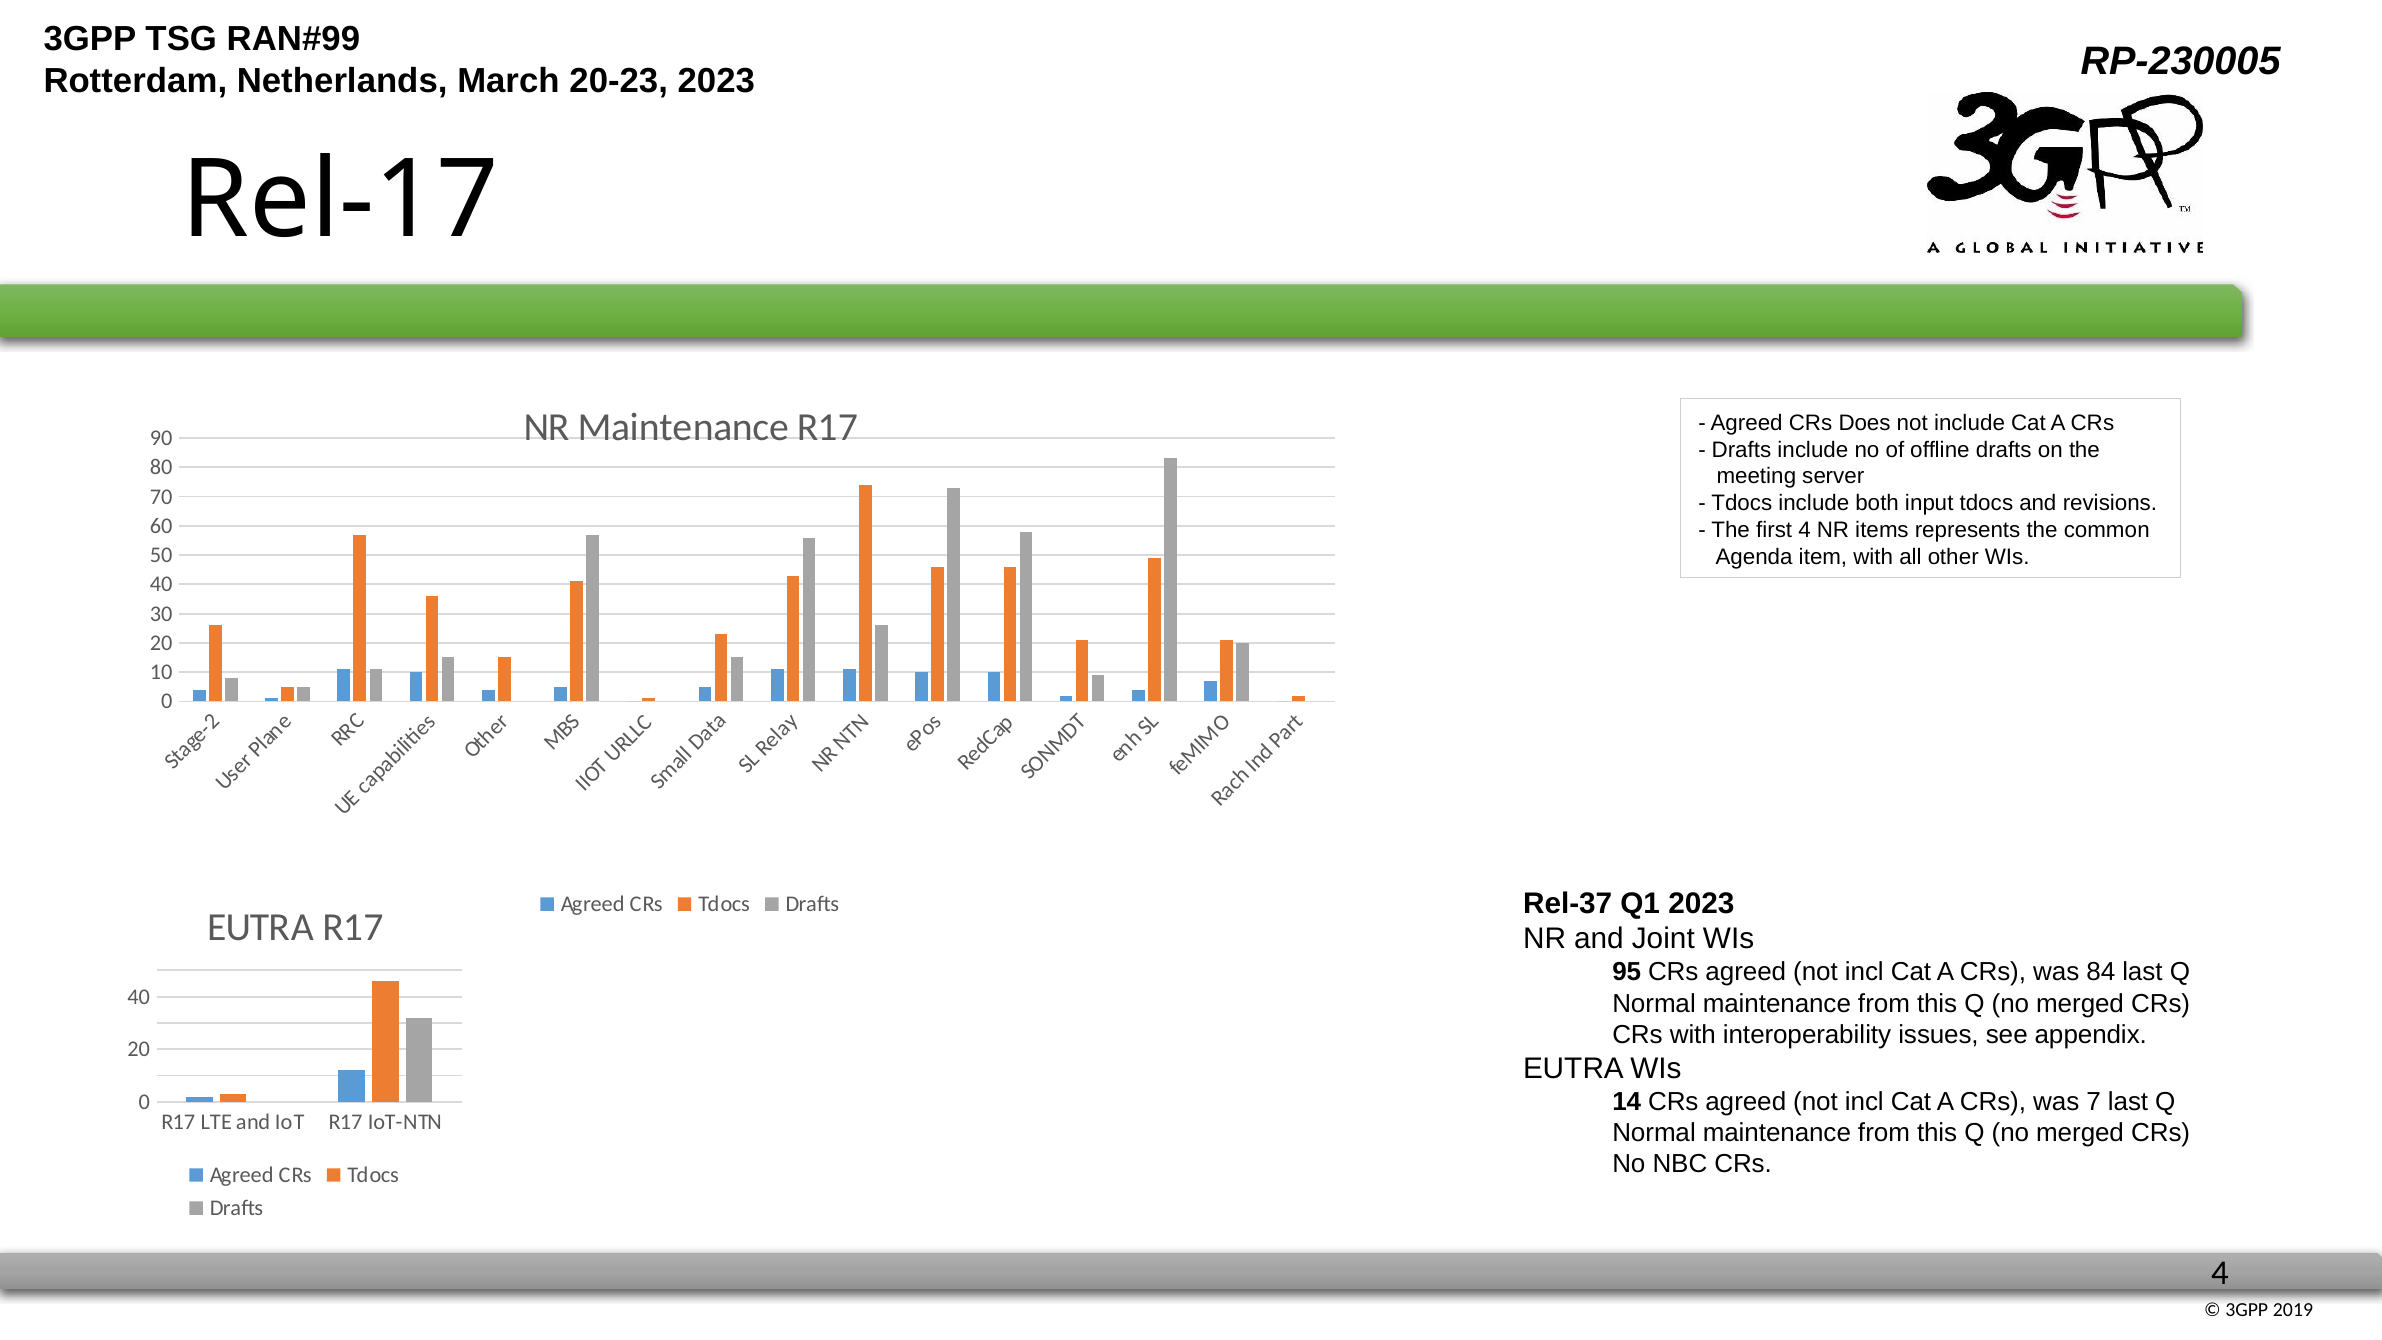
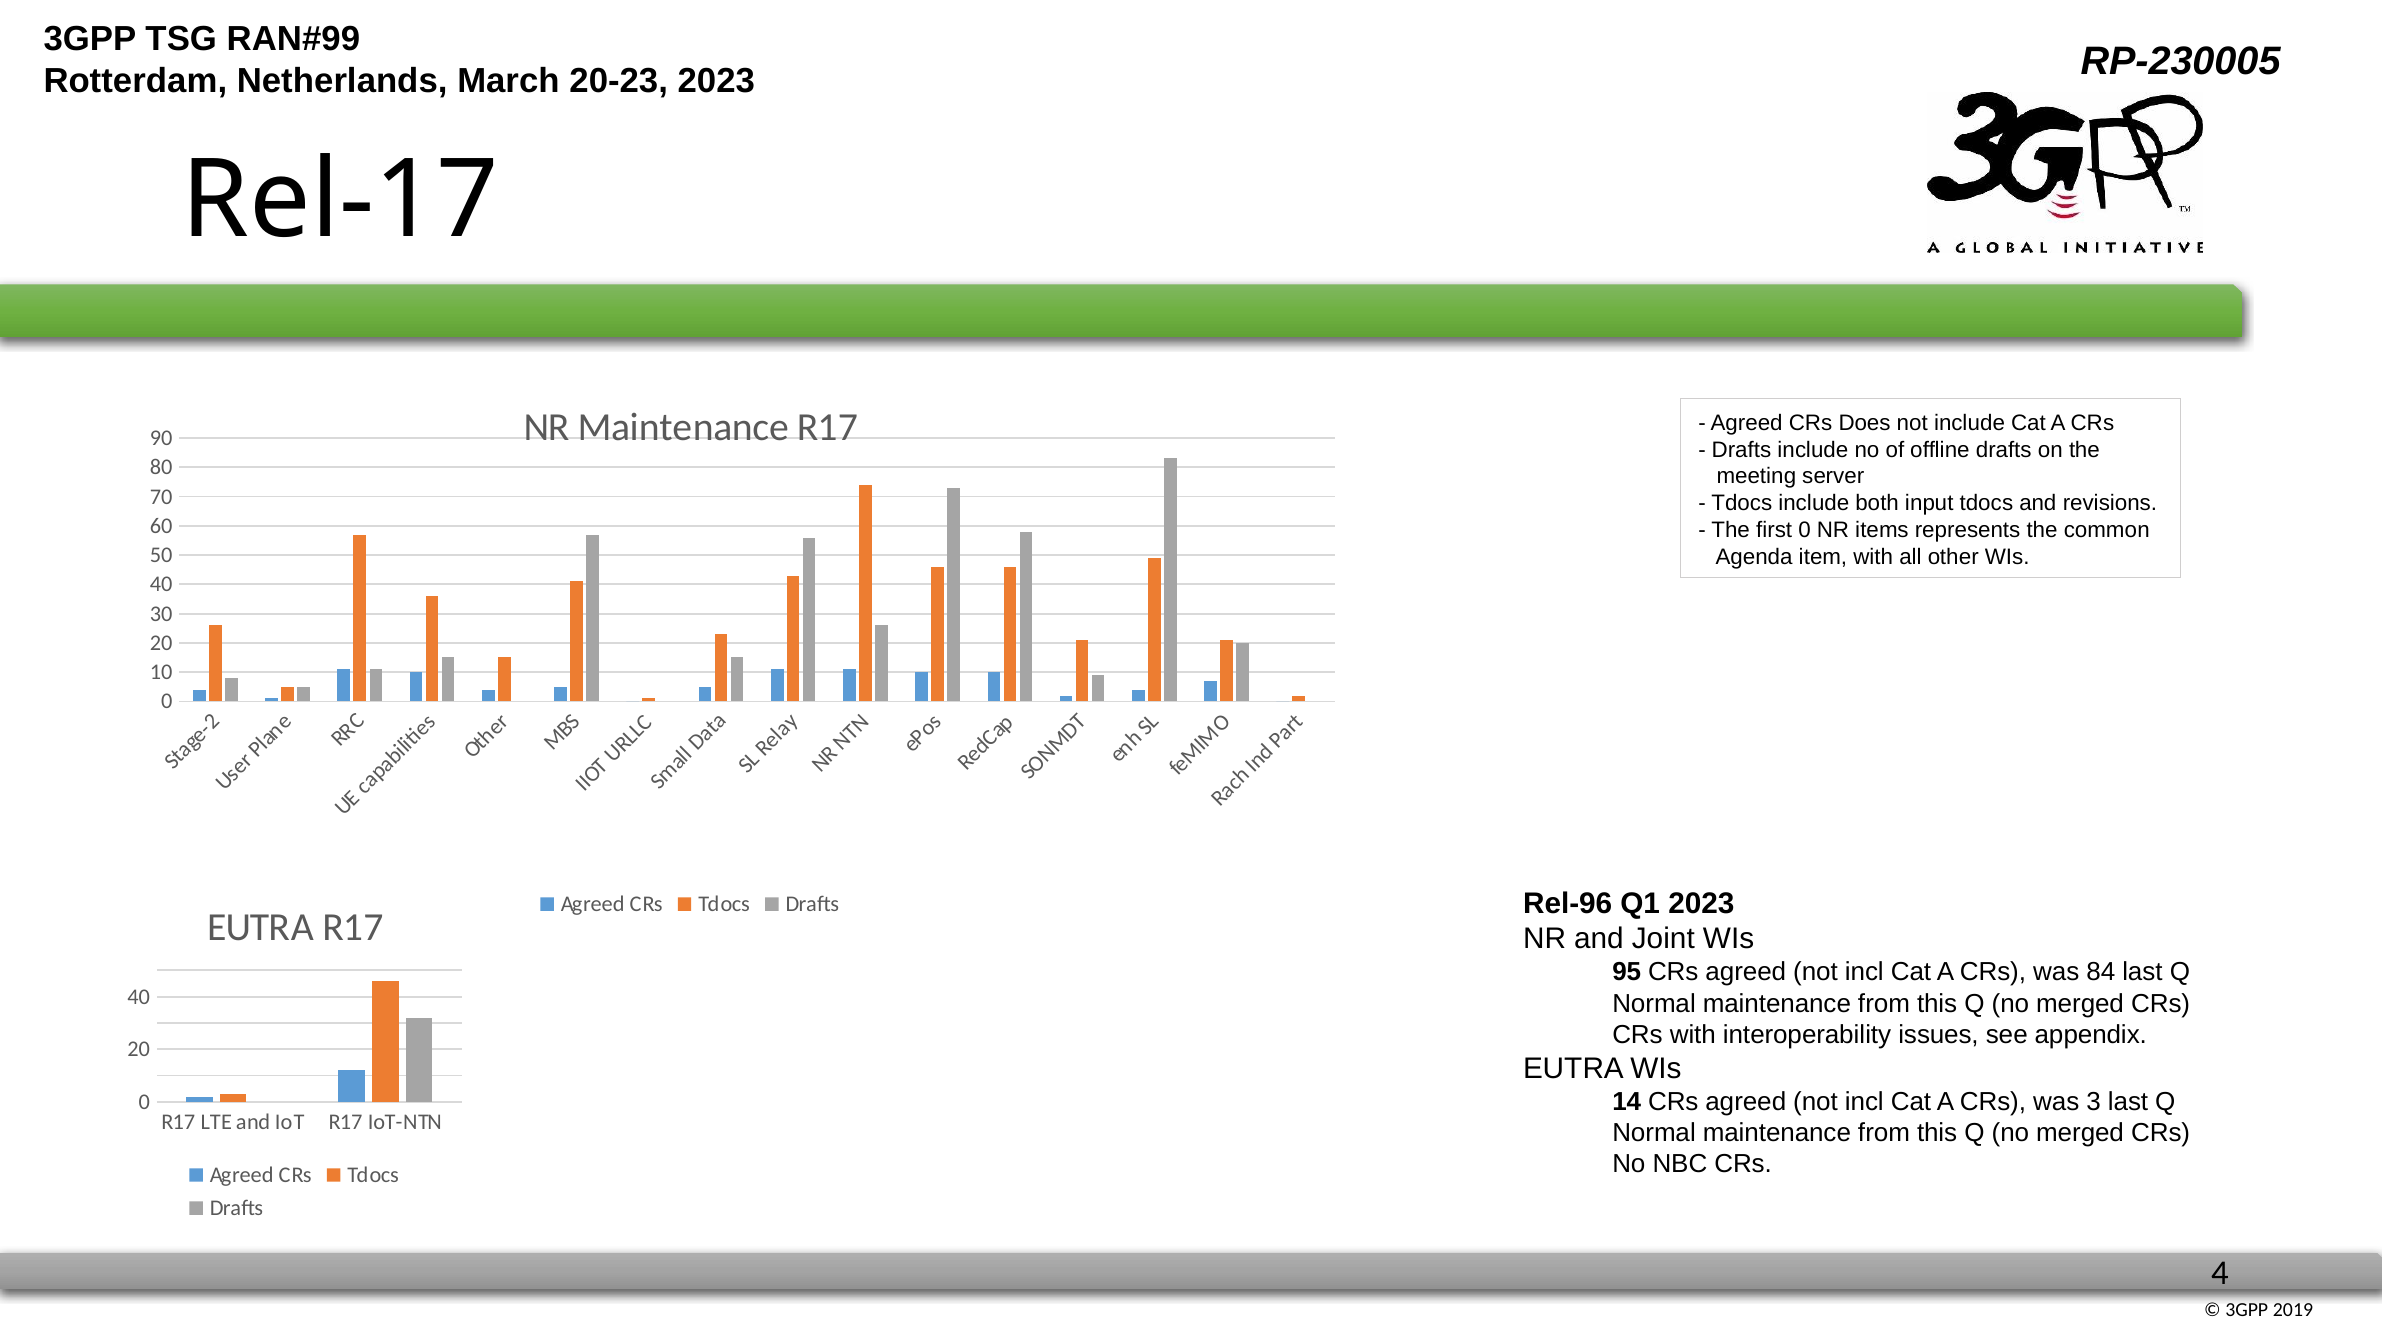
first 4: 4 -> 0
Rel-37: Rel-37 -> Rel-96
7: 7 -> 3
